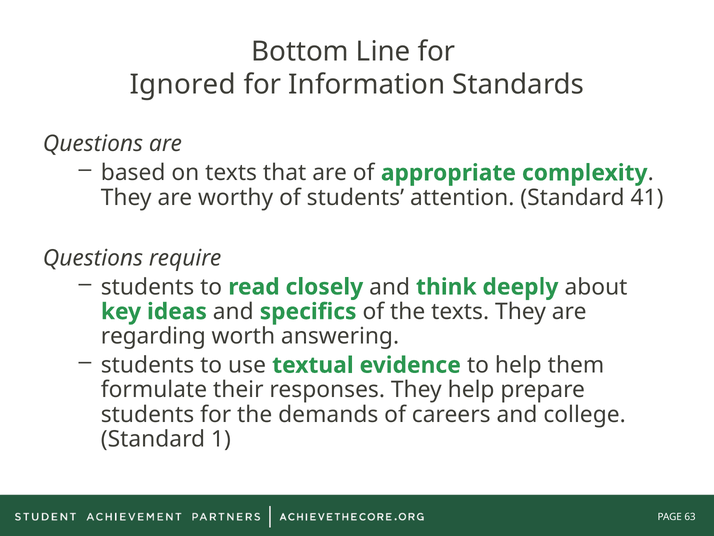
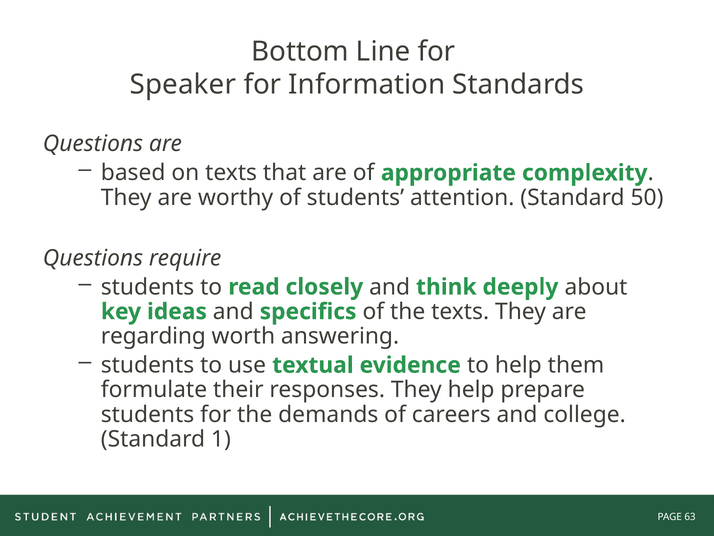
Ignored: Ignored -> Speaker
41: 41 -> 50
